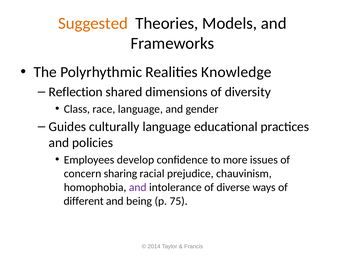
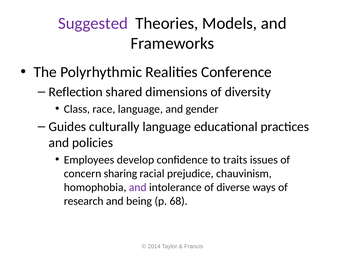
Suggested colour: orange -> purple
Knowledge: Knowledge -> Conference
more: more -> traits
different: different -> research
75: 75 -> 68
